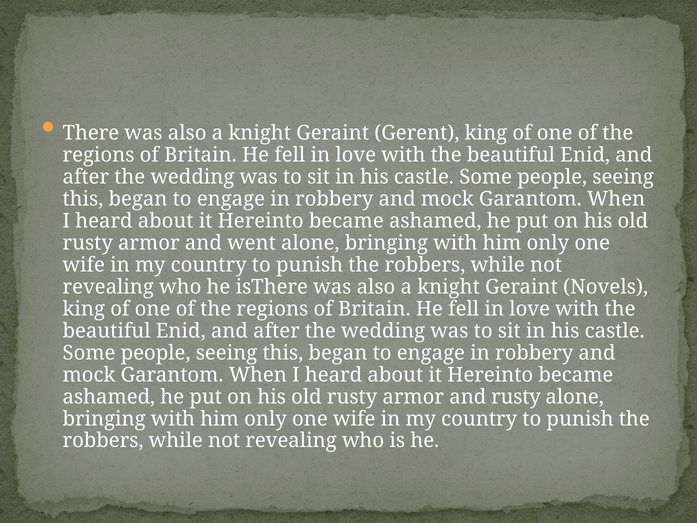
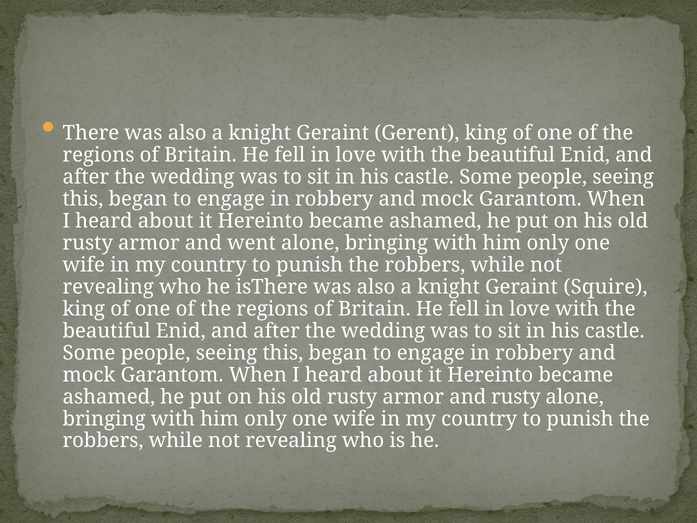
Novels: Novels -> Squire
